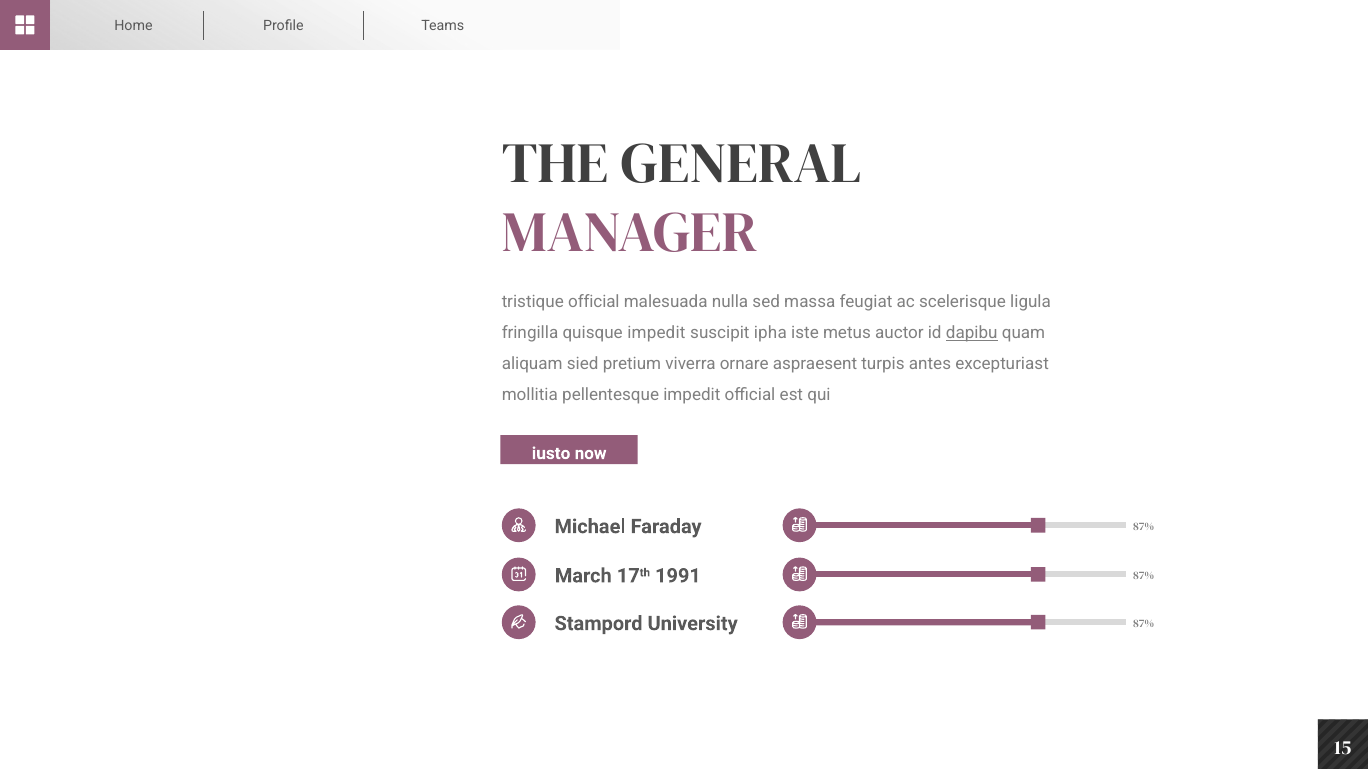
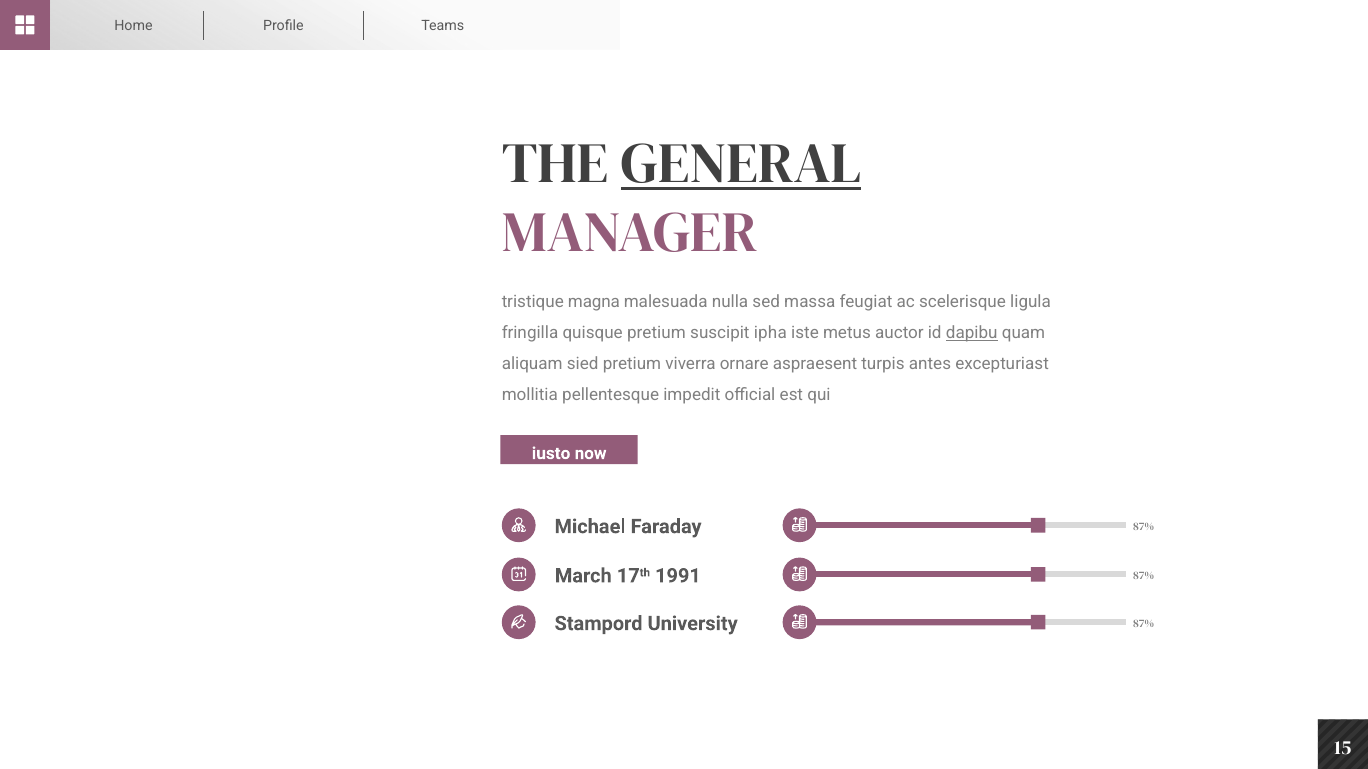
GENERAL underline: none -> present
tristique official: official -> magna
quisque impedit: impedit -> pretium
